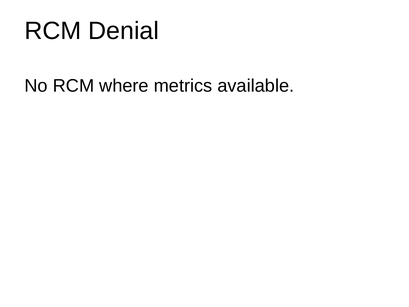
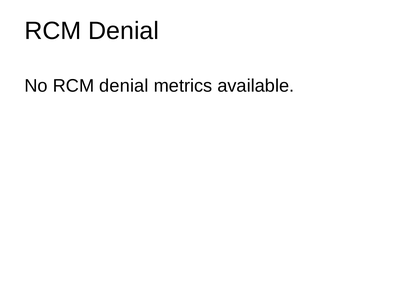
No RCM where: where -> denial
